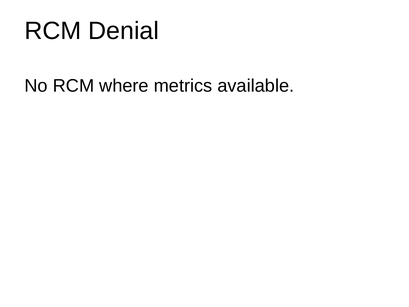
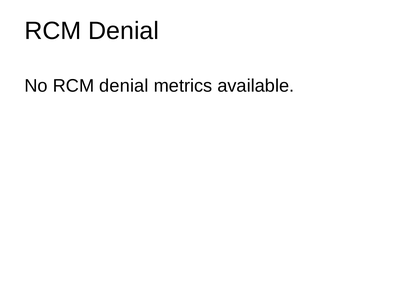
No RCM where: where -> denial
